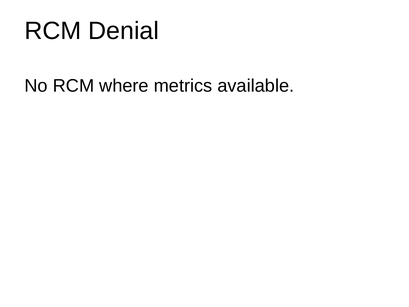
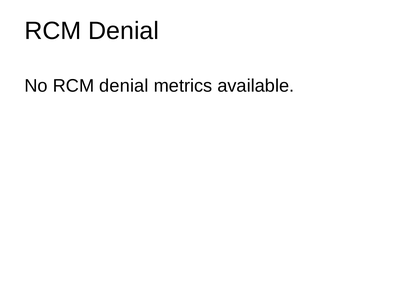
No RCM where: where -> denial
